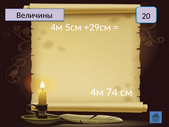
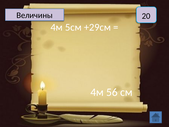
74: 74 -> 56
